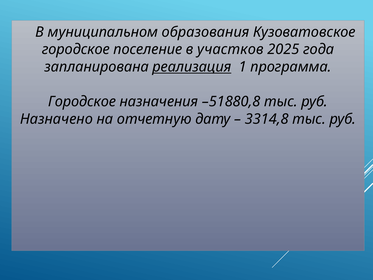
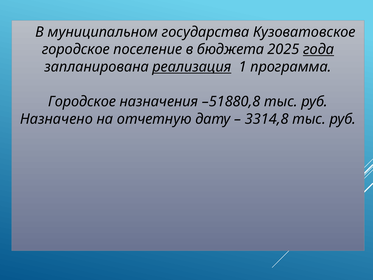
образования: образования -> государства
участков: участков -> бюджета
года underline: none -> present
